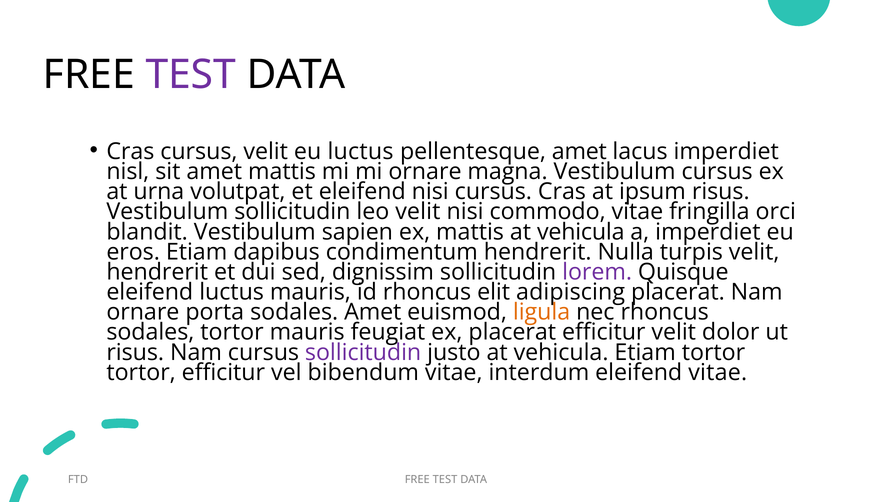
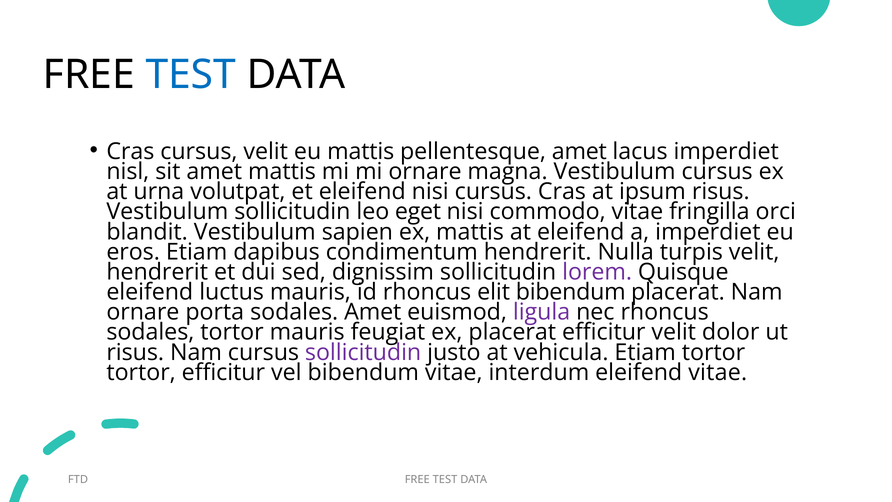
TEST at (191, 75) colour: purple -> blue
eu luctus: luctus -> mattis
leo velit: velit -> eget
mattis at vehicula: vehicula -> eleifend
elit adipiscing: adipiscing -> bibendum
ligula colour: orange -> purple
